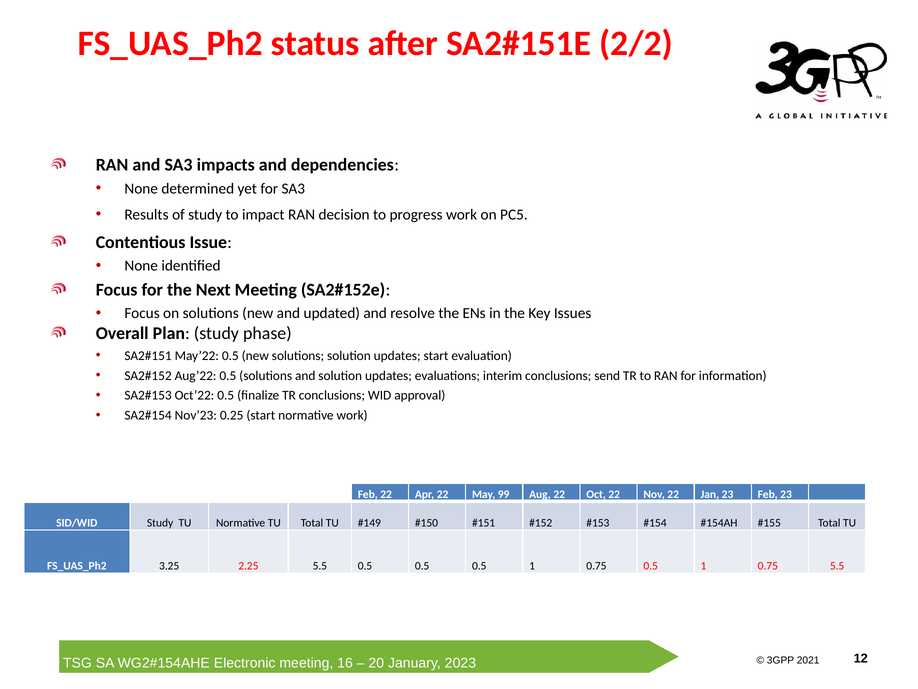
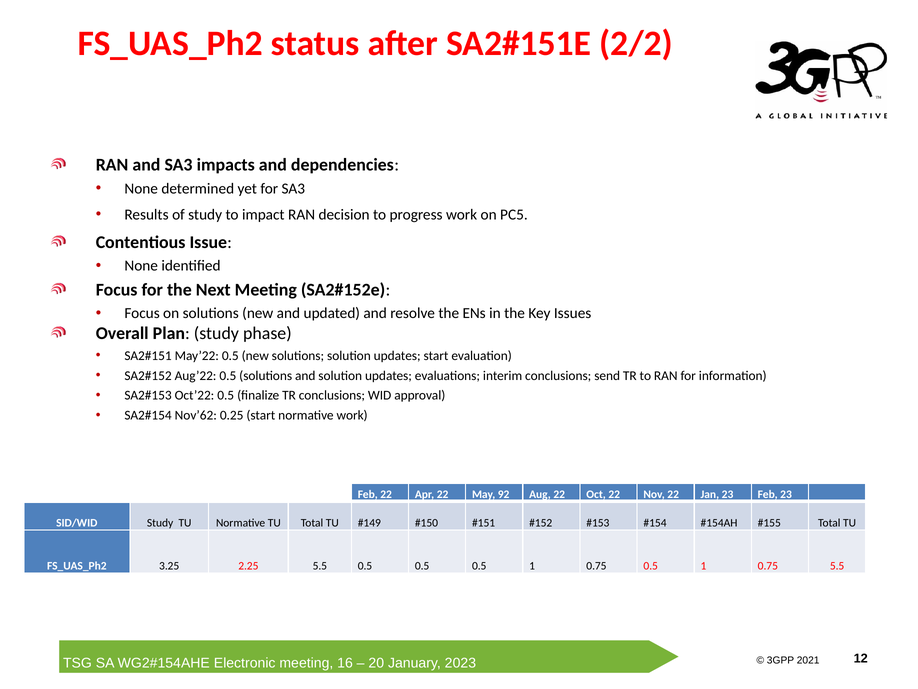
Nov’23: Nov’23 -> Nov’62
99: 99 -> 92
